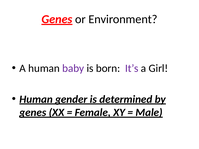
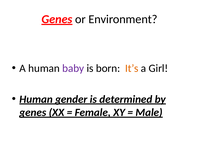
It’s colour: purple -> orange
